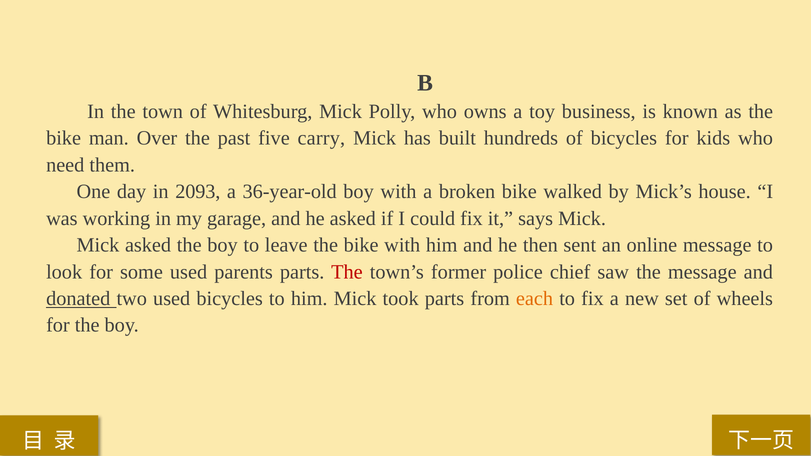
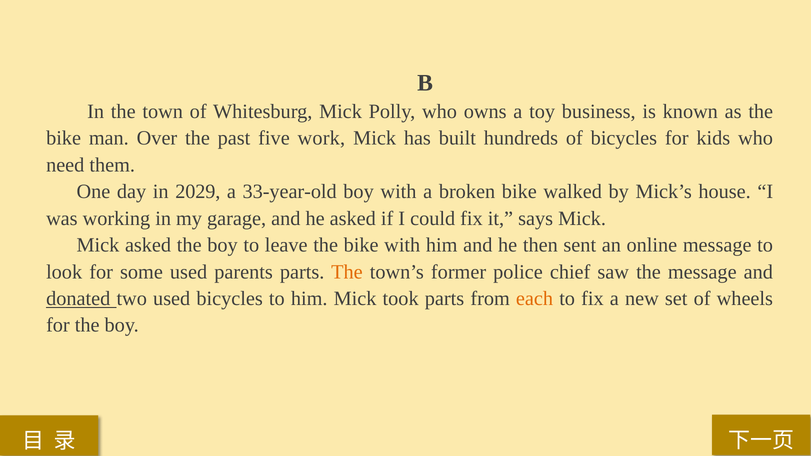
carry: carry -> work
2093: 2093 -> 2029
36-year-old: 36-year-old -> 33-year-old
The at (347, 272) colour: red -> orange
